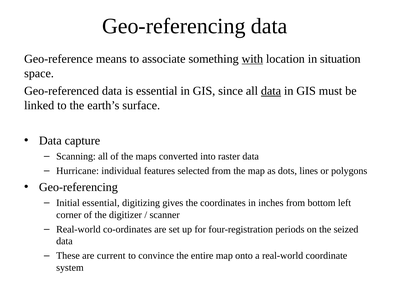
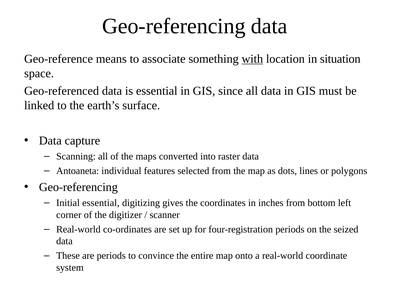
data at (271, 91) underline: present -> none
Hurricane: Hurricane -> Antoaneta
are current: current -> periods
